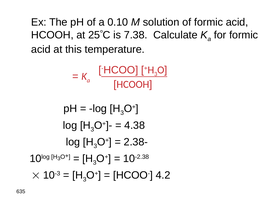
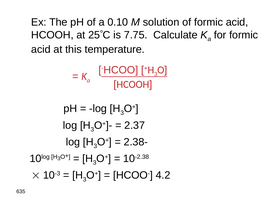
7.38: 7.38 -> 7.75
4.38: 4.38 -> 2.37
